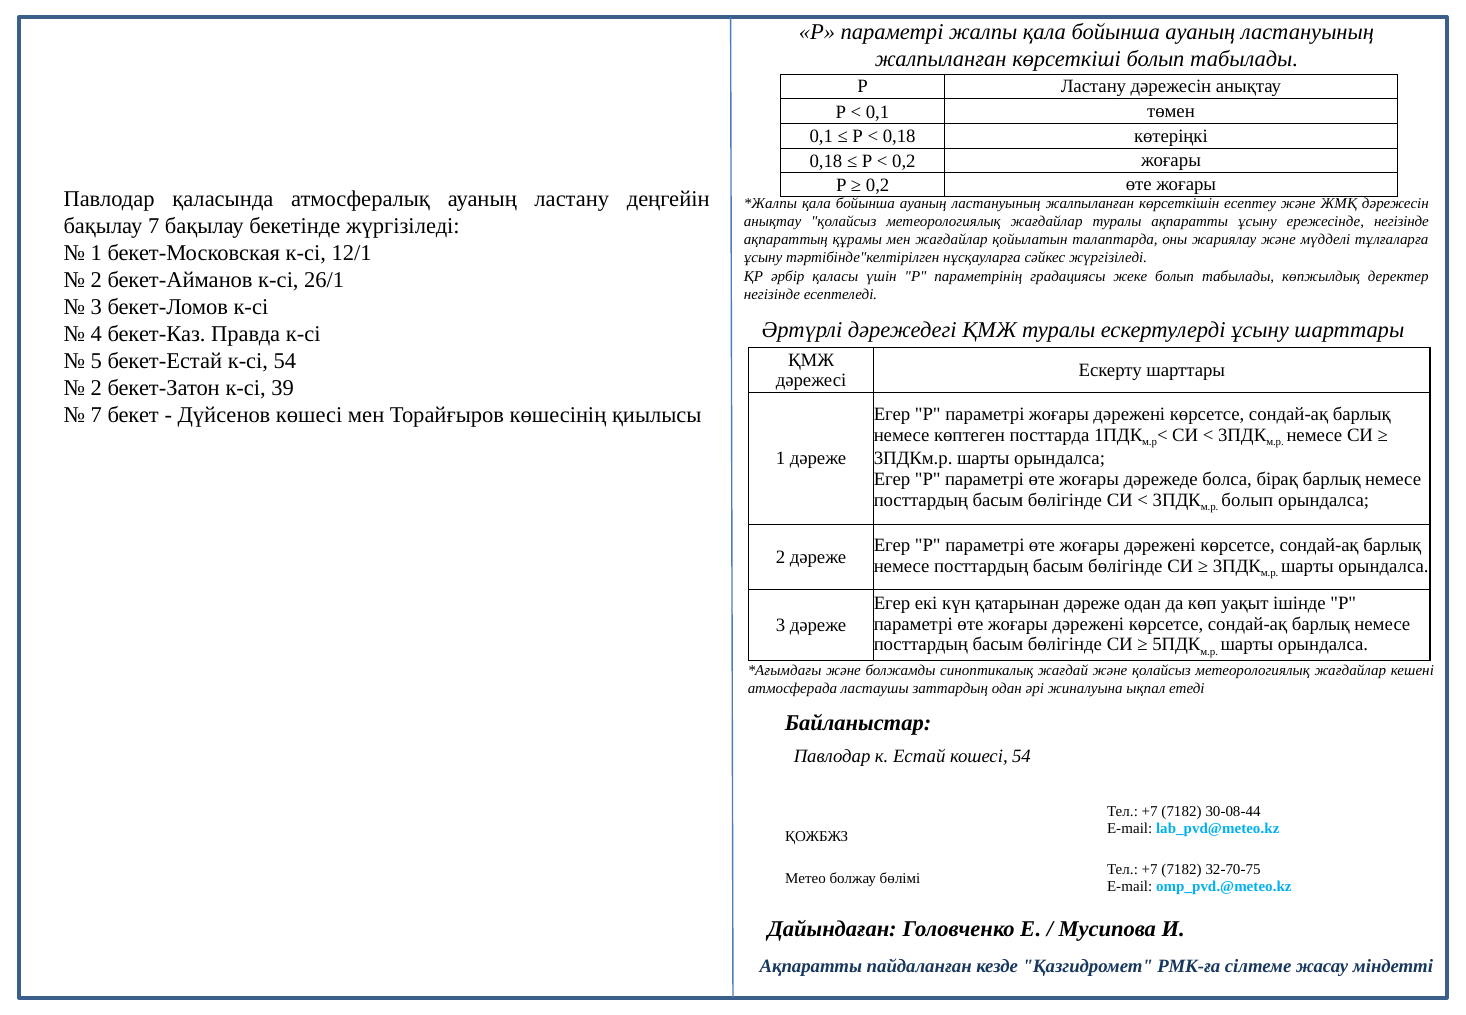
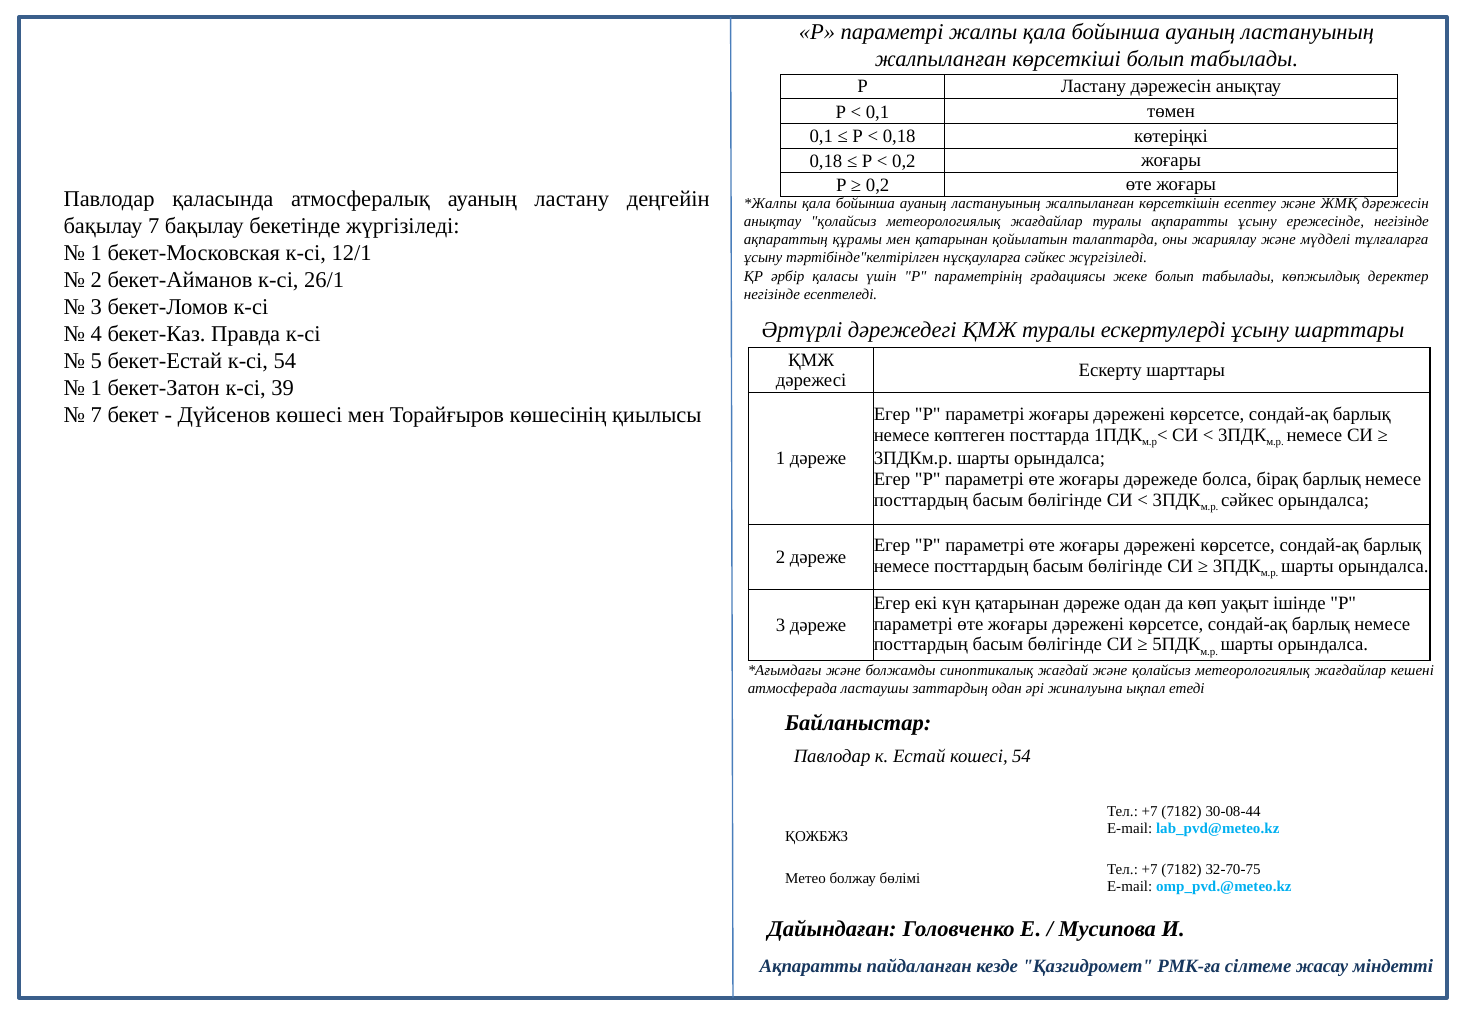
мен жағдайлар: жағдайлар -> қатарынан
2 at (96, 388): 2 -> 1
болып at (1247, 500): болып -> сәйкес
